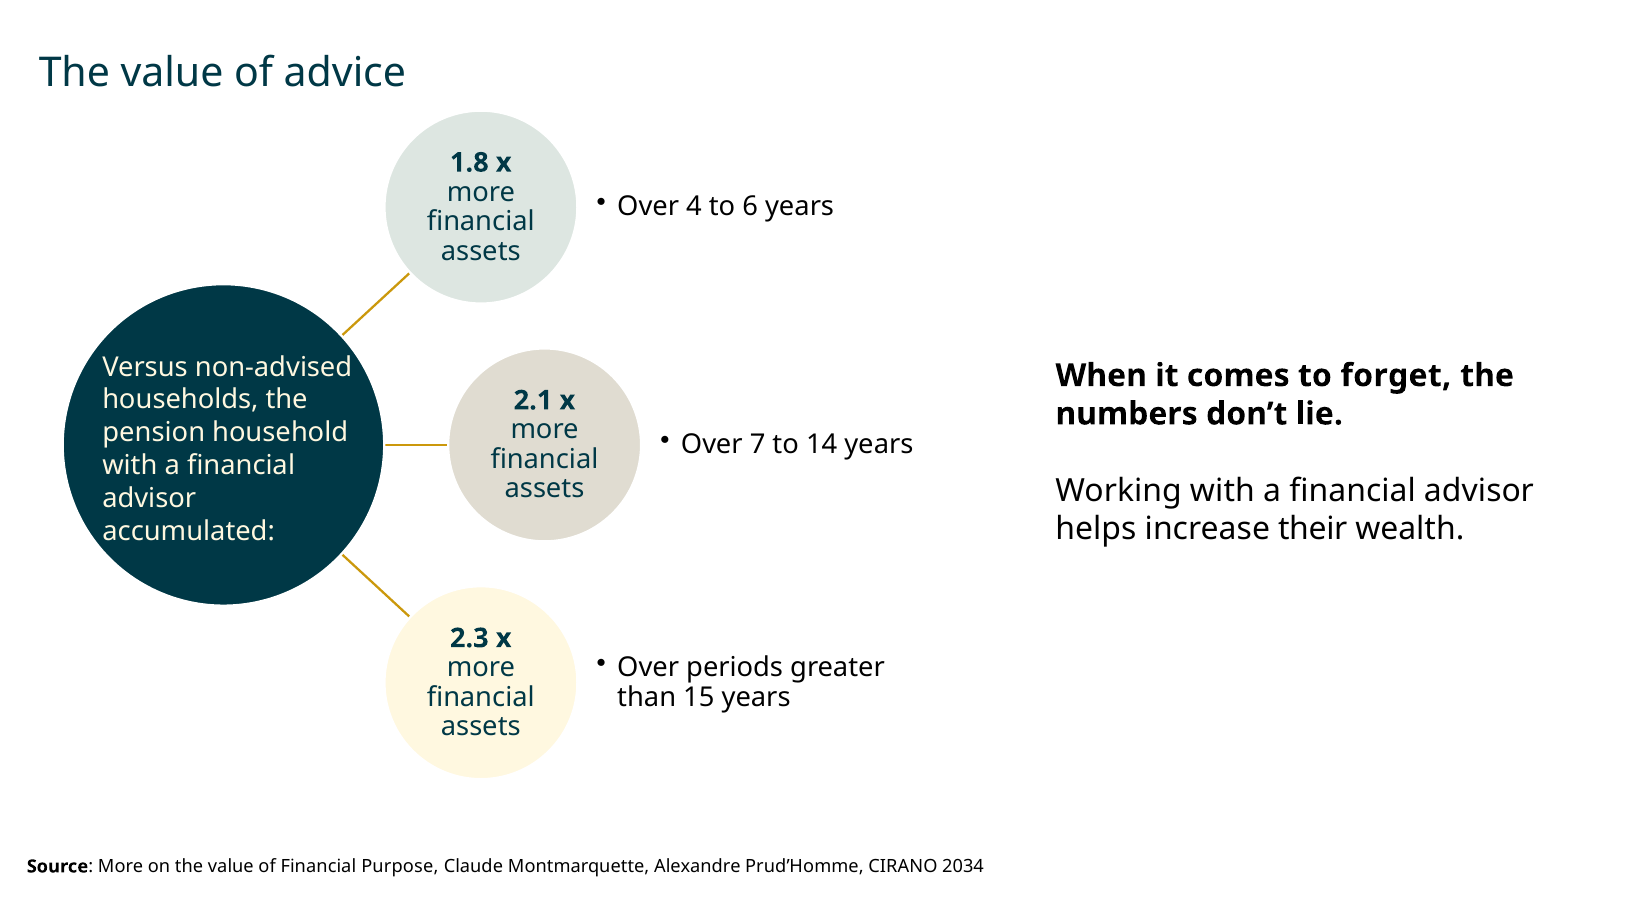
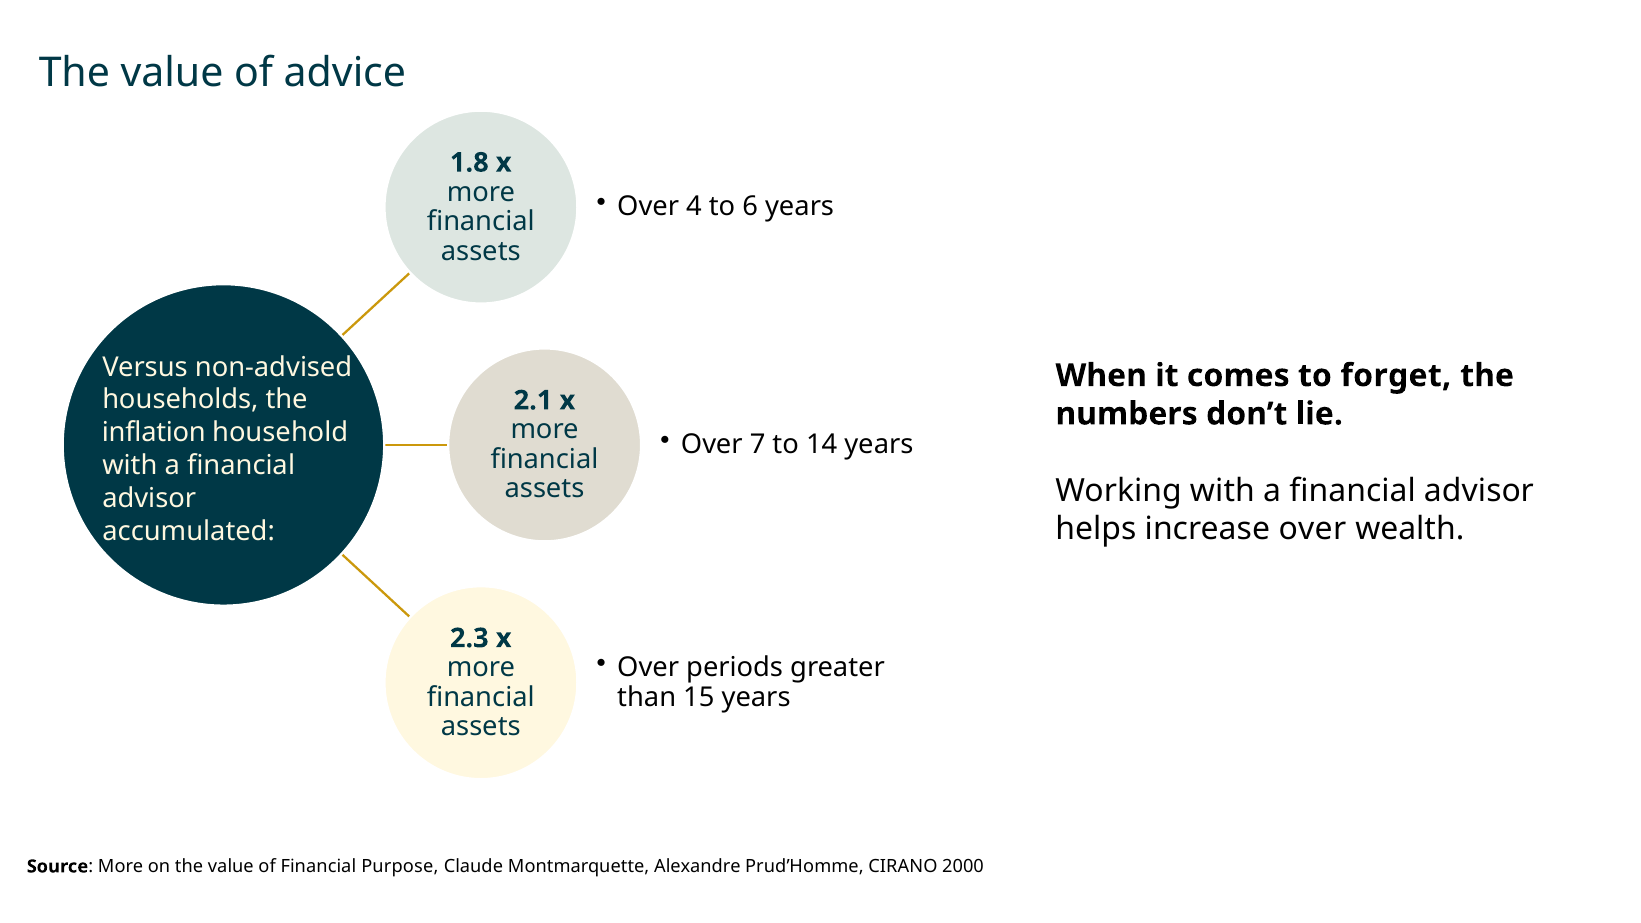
pension: pension -> inflation
increase their: their -> over
2034: 2034 -> 2000
